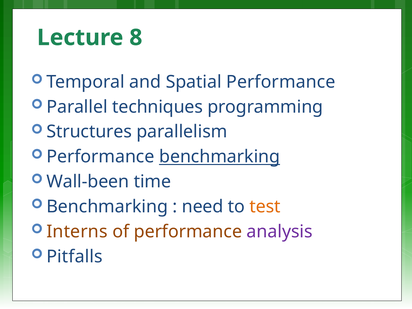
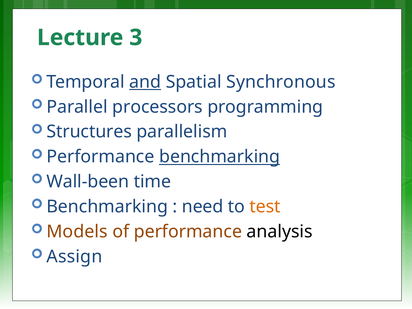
8: 8 -> 3
and underline: none -> present
Spatial Performance: Performance -> Synchronous
techniques: techniques -> processors
Interns: Interns -> Models
analysis colour: purple -> black
Pitfalls: Pitfalls -> Assign
